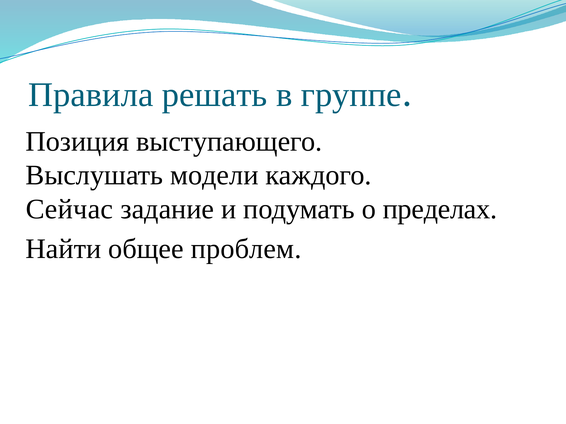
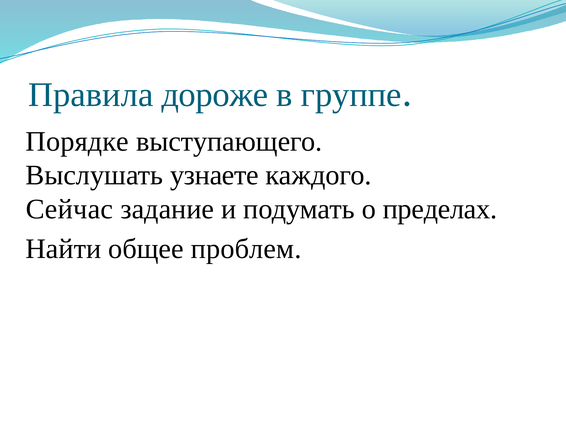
решать: решать -> дороже
Позиция: Позиция -> Порядке
модели: модели -> узнаете
